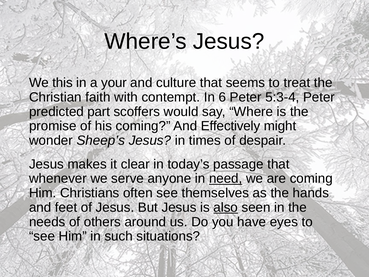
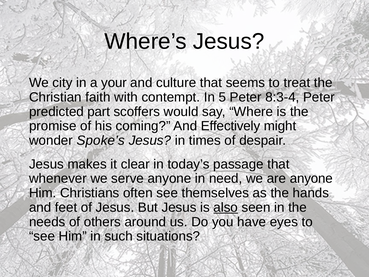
this: this -> city
6: 6 -> 5
5:3-4: 5:3-4 -> 8:3-4
Sheep’s: Sheep’s -> Spoke’s
need underline: present -> none
are coming: coming -> anyone
